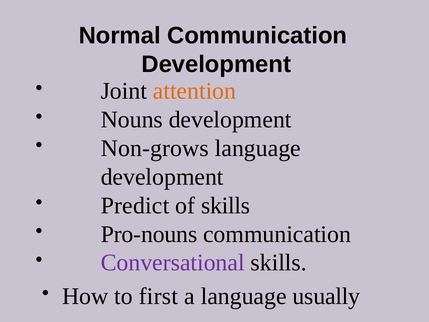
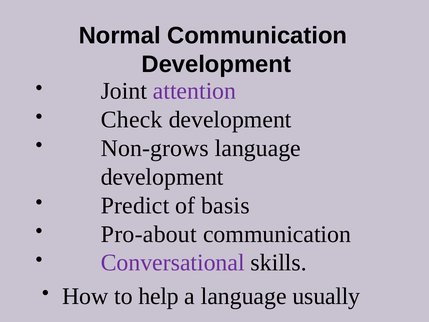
attention colour: orange -> purple
Nouns: Nouns -> Check
of skills: skills -> basis
Pro-nouns: Pro-nouns -> Pro-about
first: first -> help
